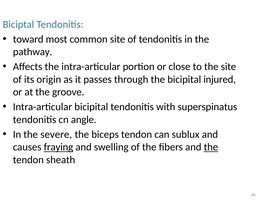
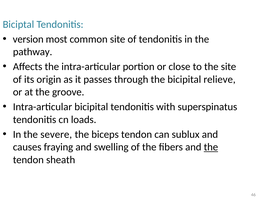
toward: toward -> version
injured: injured -> relieve
angle: angle -> loads
fraying underline: present -> none
